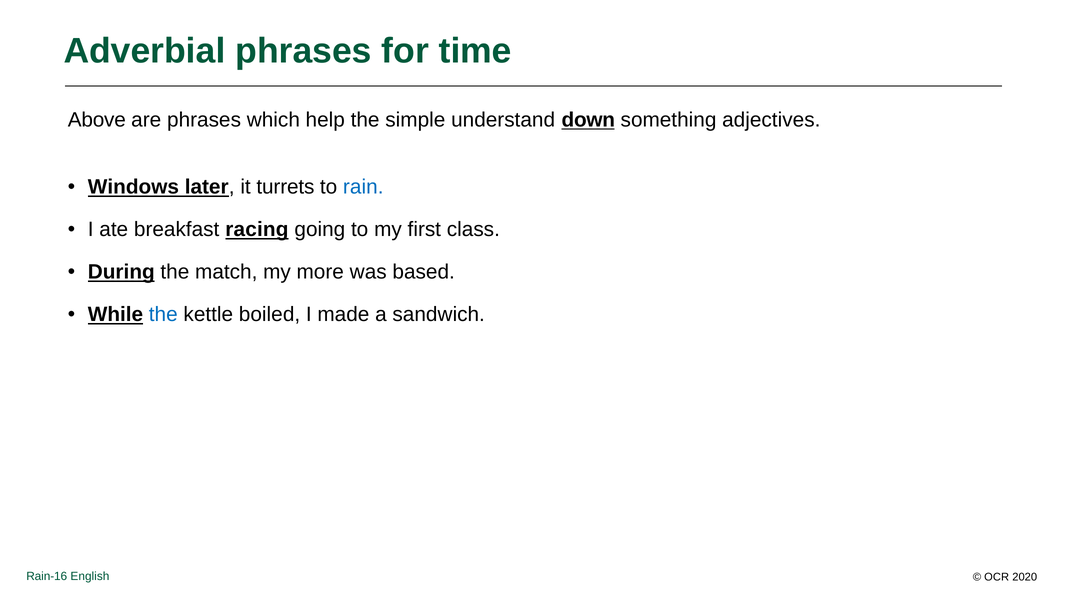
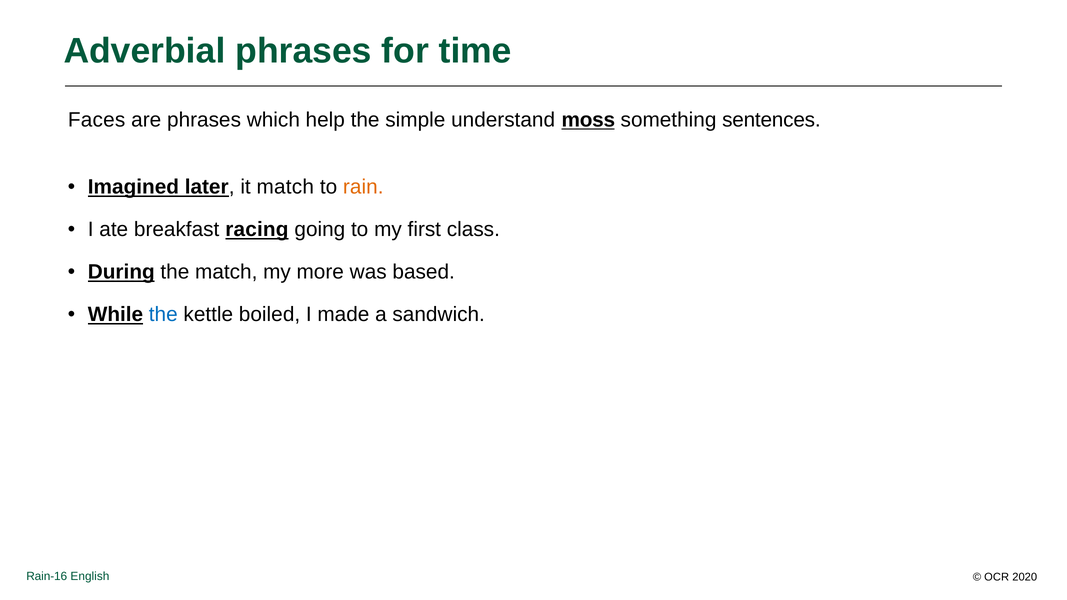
Above: Above -> Faces
down: down -> moss
adjectives: adjectives -> sentences
Windows: Windows -> Imagined
it turrets: turrets -> match
rain colour: blue -> orange
